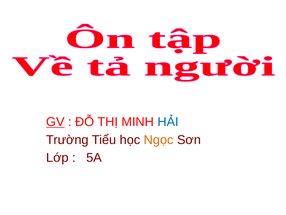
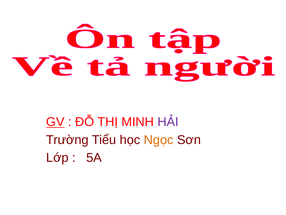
HẢI colour: blue -> purple
